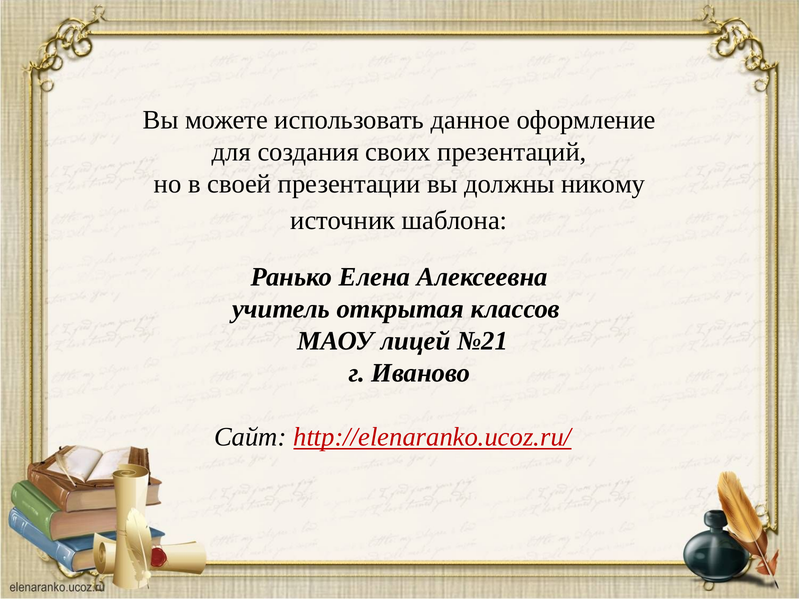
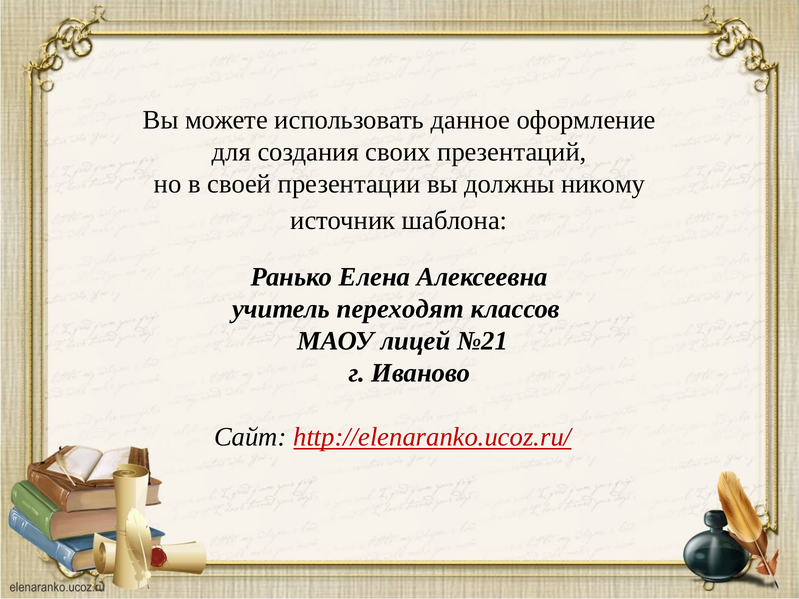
открытая: открытая -> переходят
